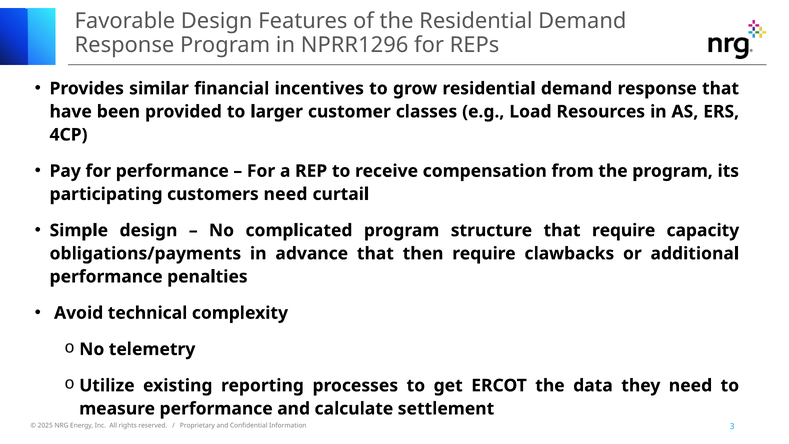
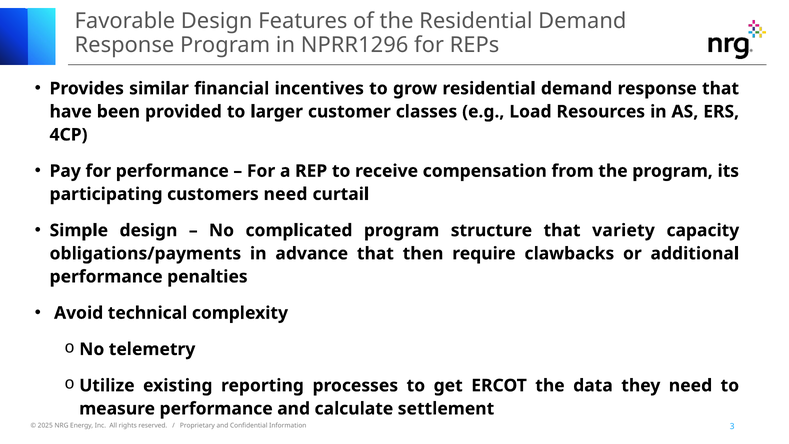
that require: require -> variety
